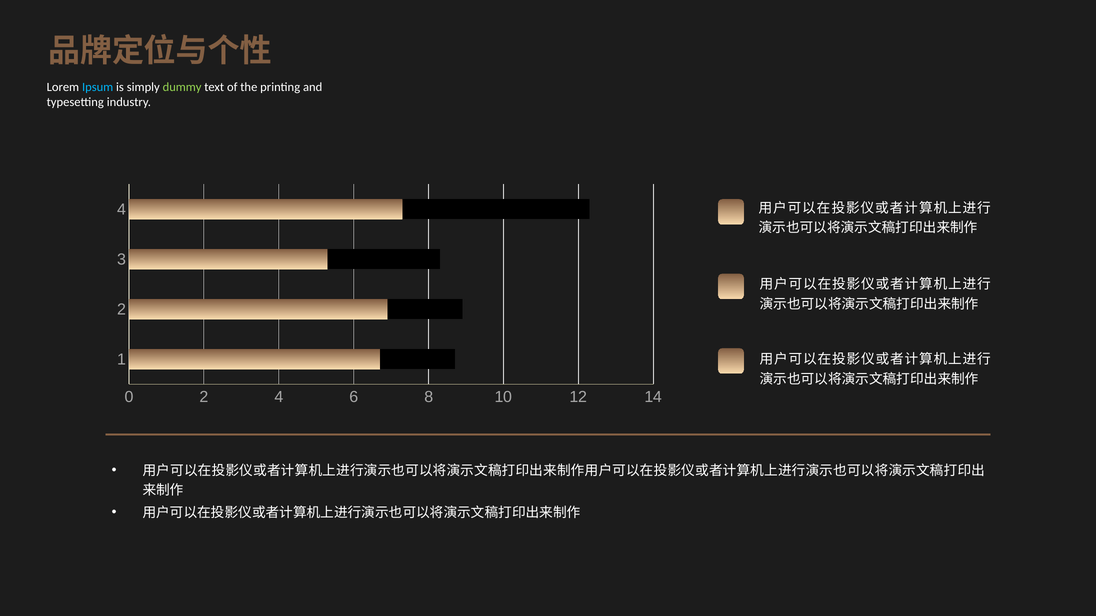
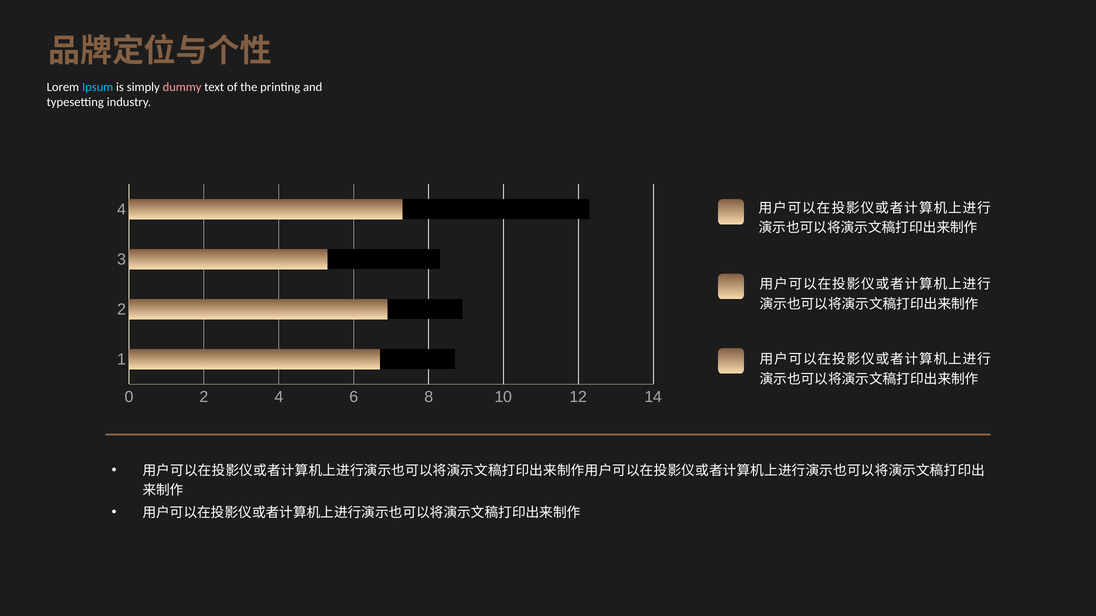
dummy colour: light green -> pink
